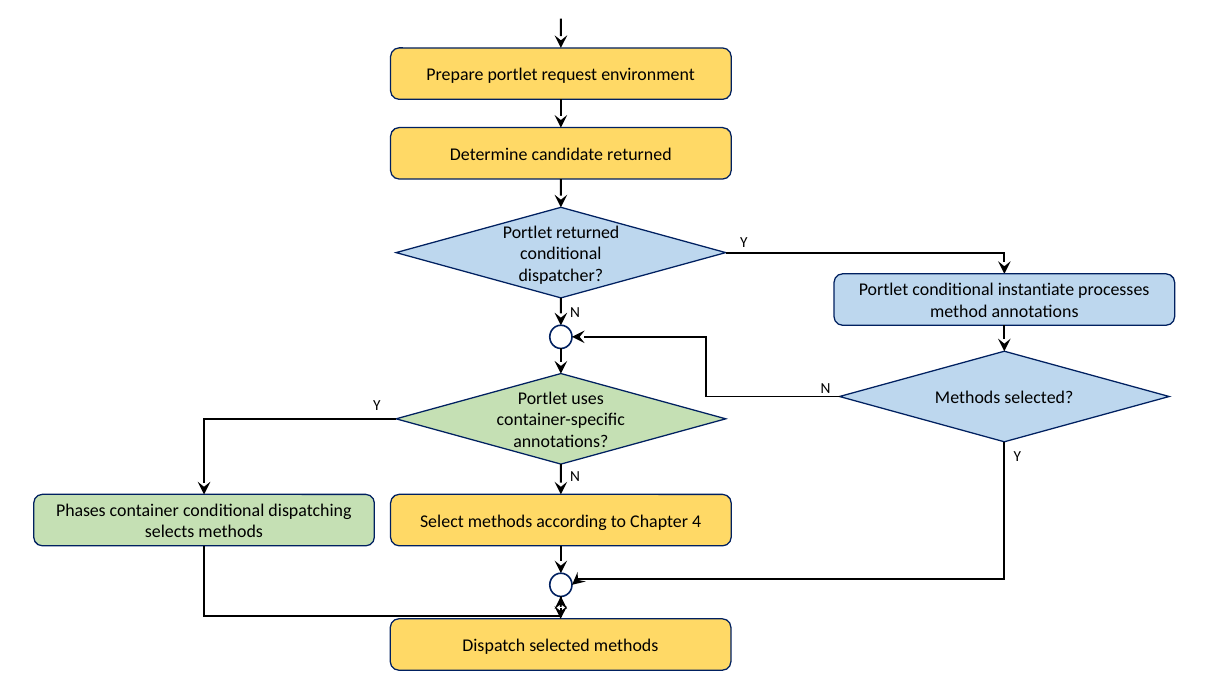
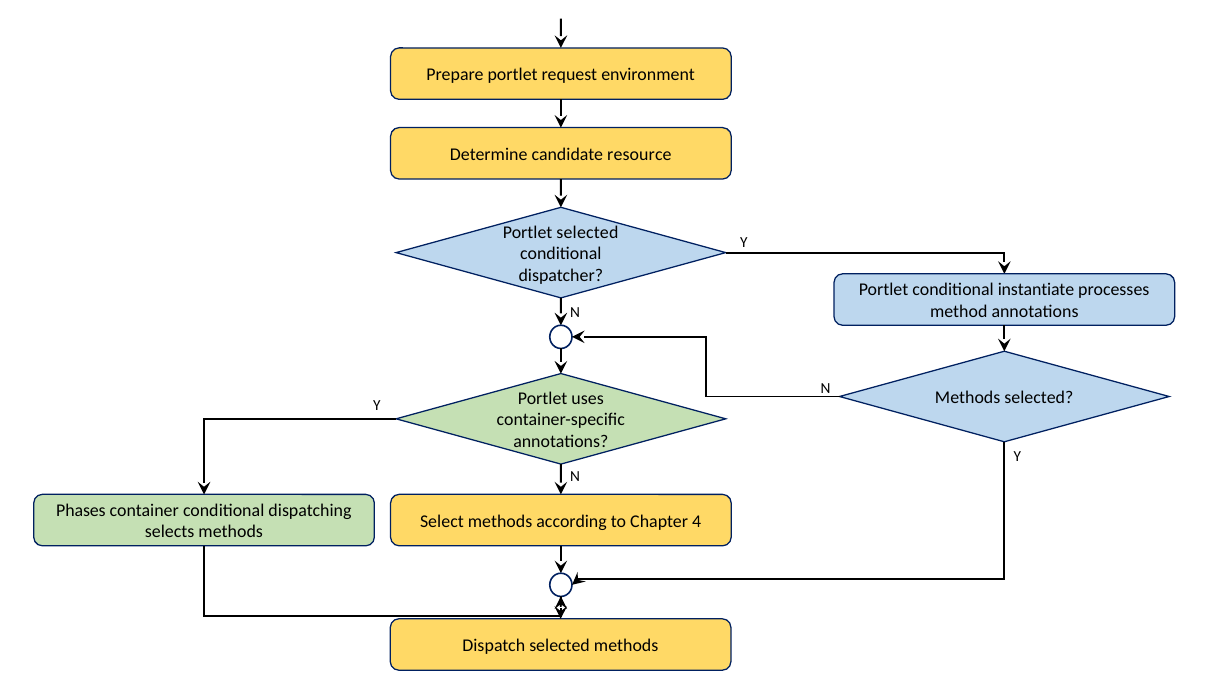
candidate returned: returned -> resource
Portlet returned: returned -> selected
